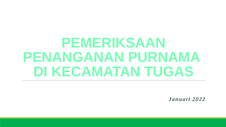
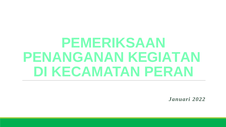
PURNAMA: PURNAMA -> KEGIATAN
TUGAS: TUGAS -> PERAN
